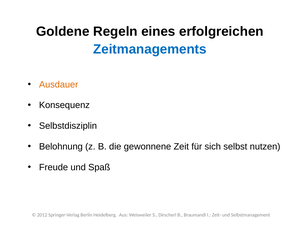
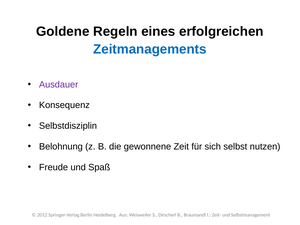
Ausdauer colour: orange -> purple
